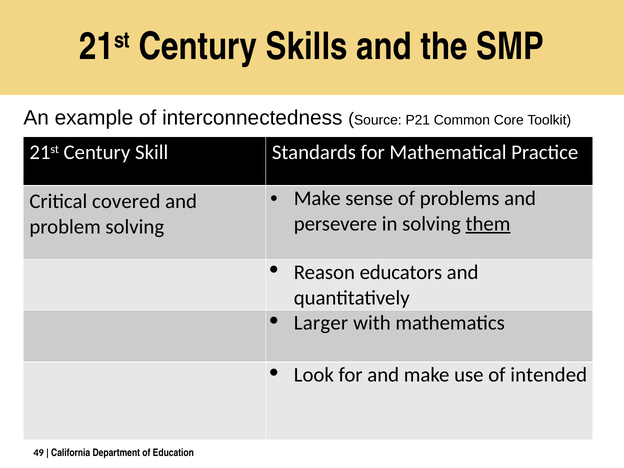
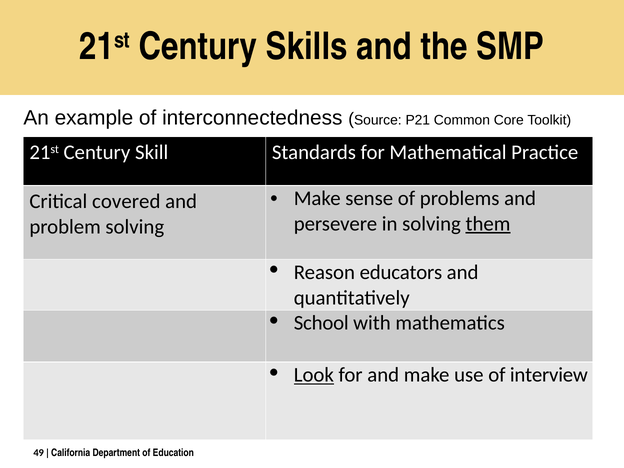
Larger: Larger -> School
Look underline: none -> present
intended: intended -> interview
